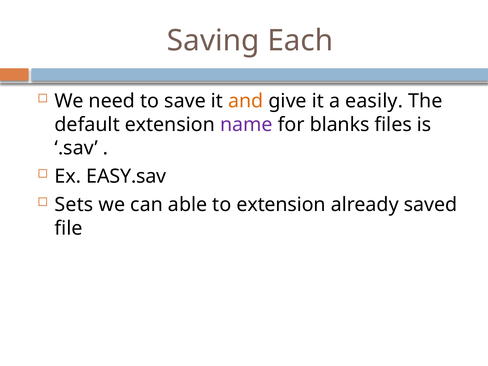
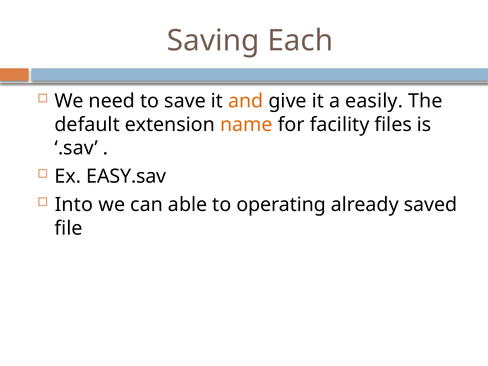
name colour: purple -> orange
blanks: blanks -> facility
Sets: Sets -> Into
to extension: extension -> operating
